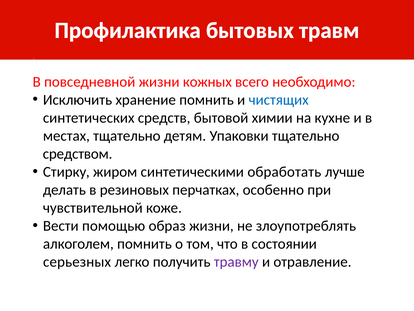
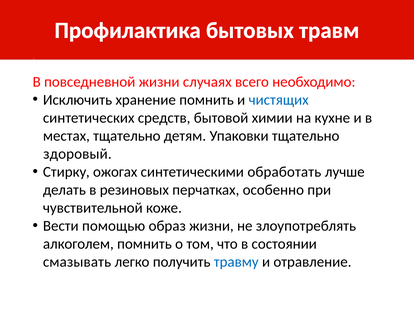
кожных: кожных -> случаях
средством: средством -> здоровый
жиром: жиром -> ожогах
серьезных: серьезных -> смазывать
травму colour: purple -> blue
